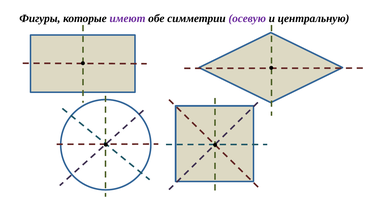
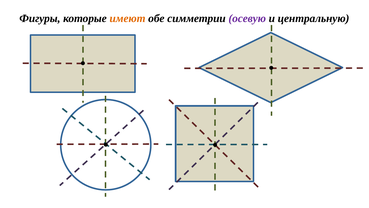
имеют colour: purple -> orange
